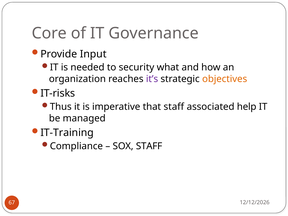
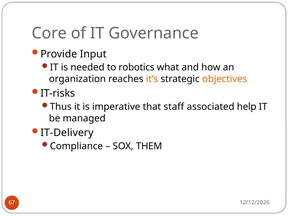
security: security -> robotics
it’s colour: purple -> orange
IT-Training: IT-Training -> IT-Delivery
SOX STAFF: STAFF -> THEM
